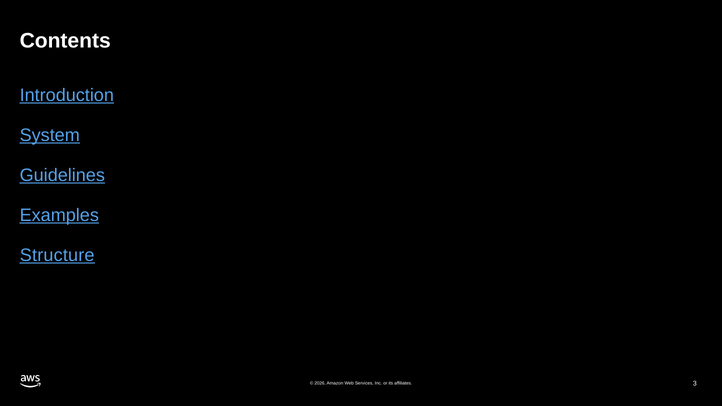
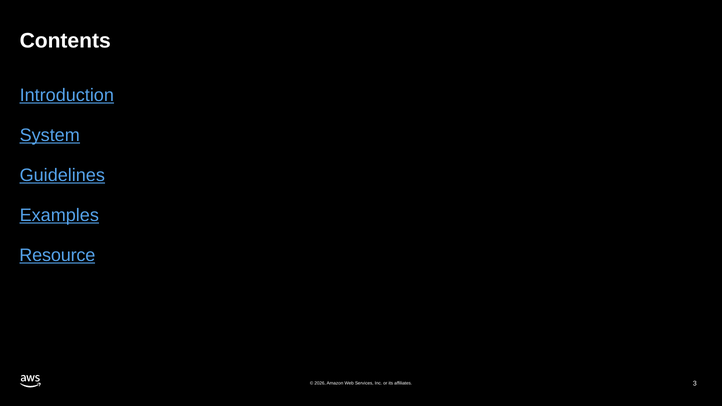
Structure: Structure -> Resource
